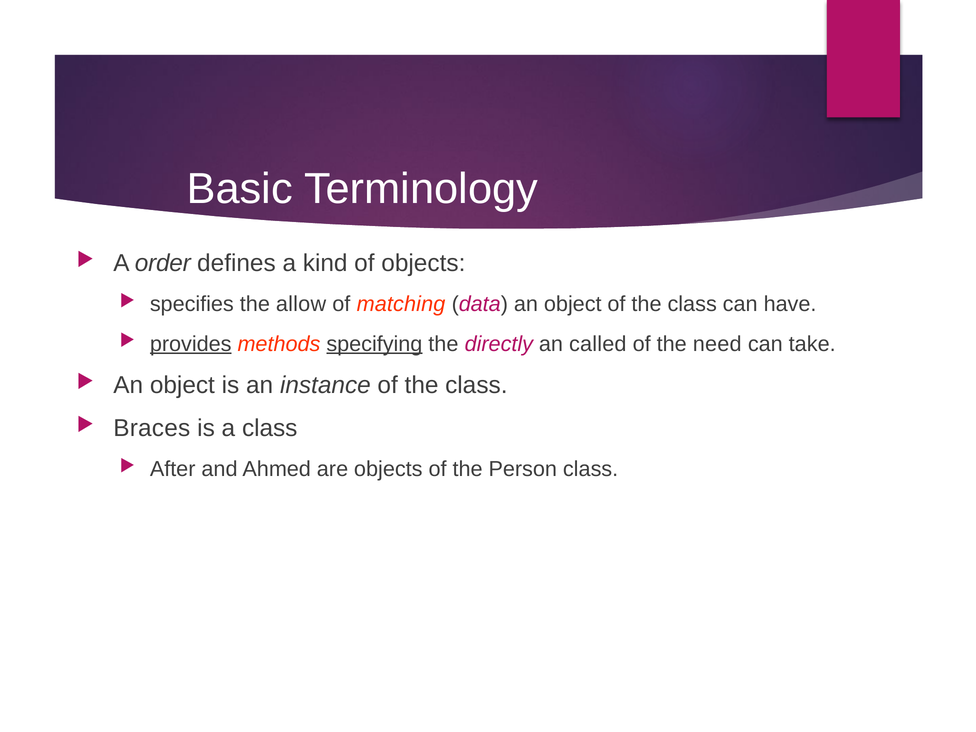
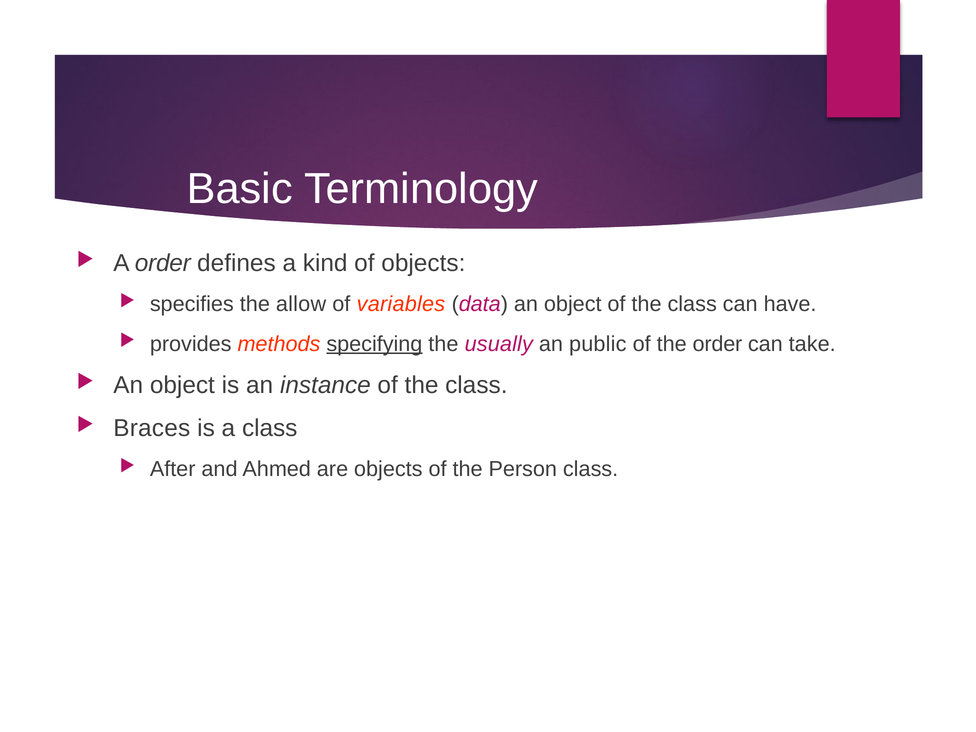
matching: matching -> variables
provides underline: present -> none
directly: directly -> usually
called: called -> public
the need: need -> order
